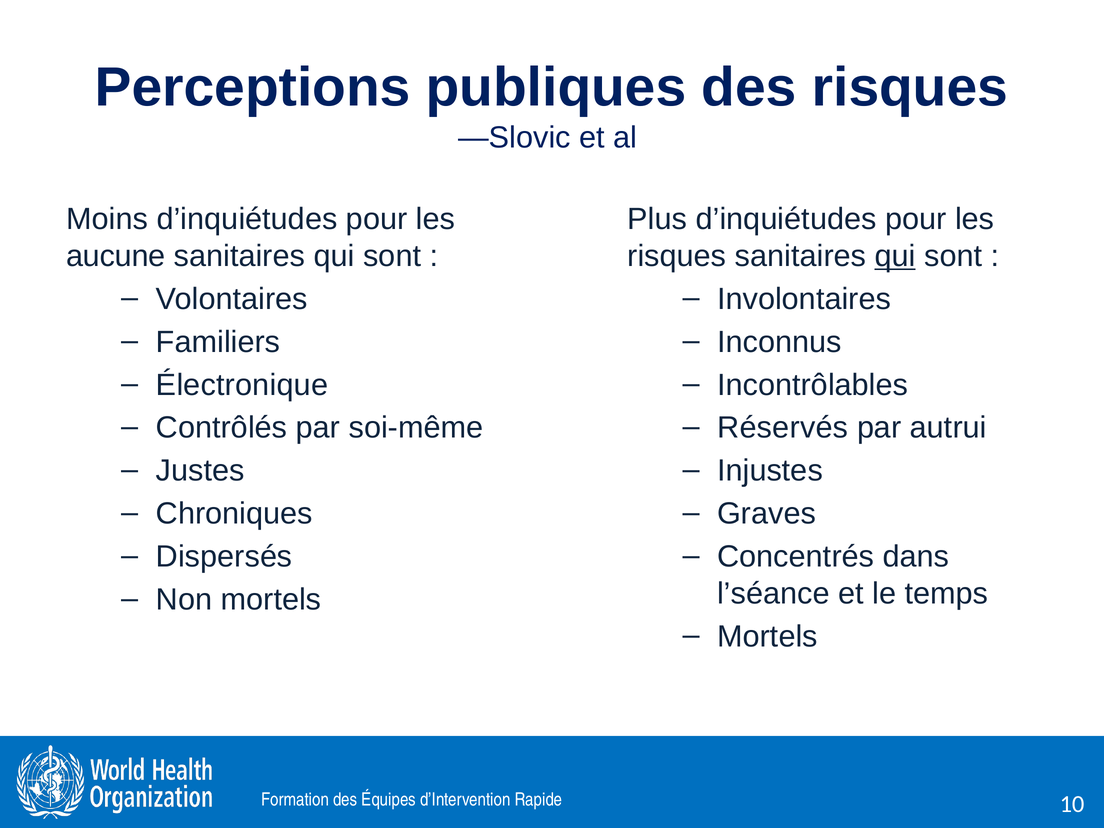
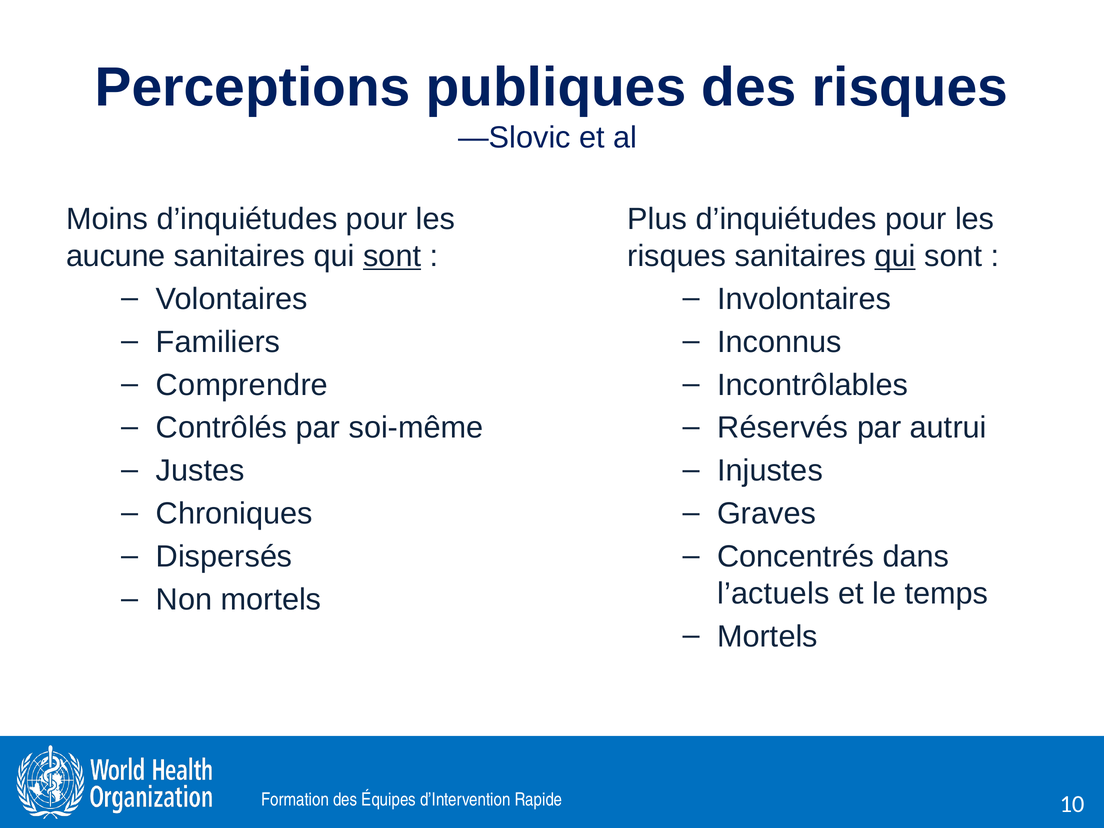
sont at (392, 256) underline: none -> present
Électronique: Électronique -> Comprendre
l’séance: l’séance -> l’actuels
